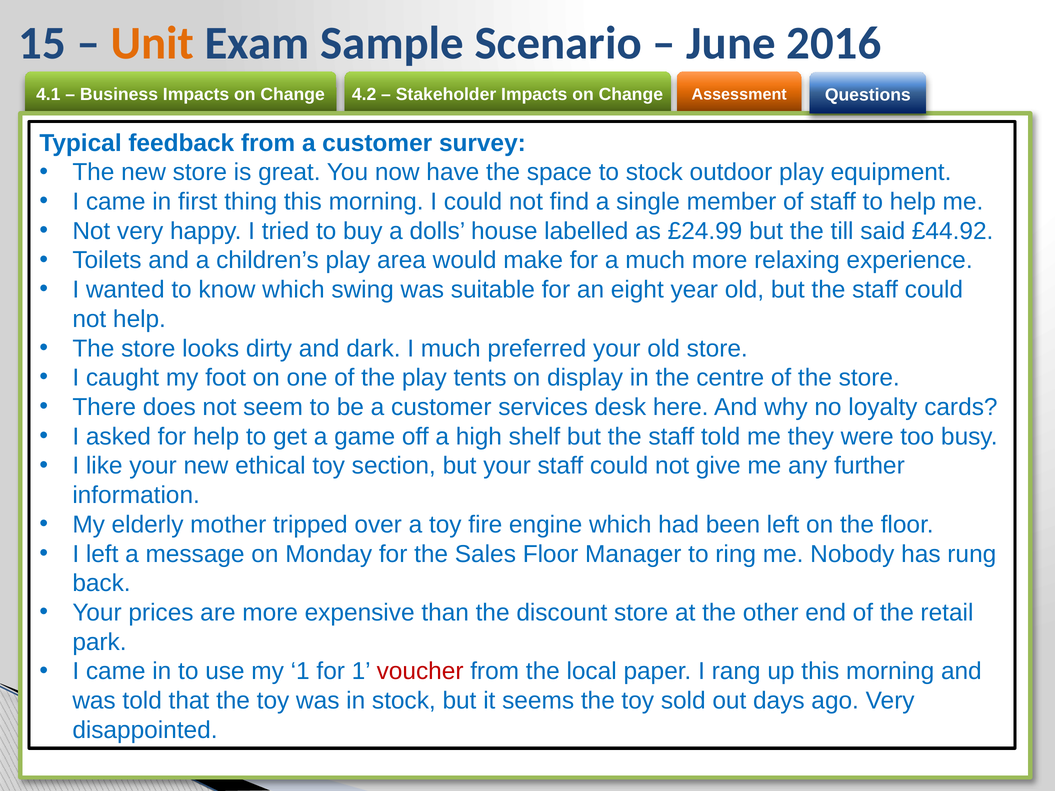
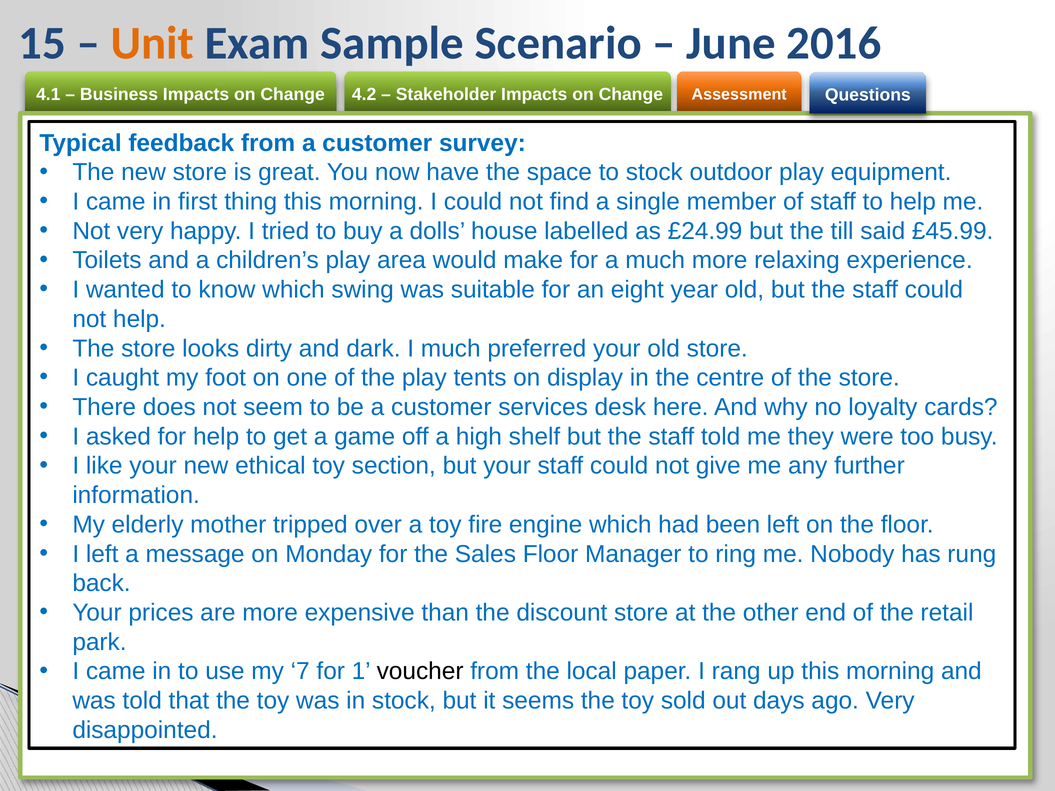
£44.92: £44.92 -> £45.99
my 1: 1 -> 7
voucher colour: red -> black
